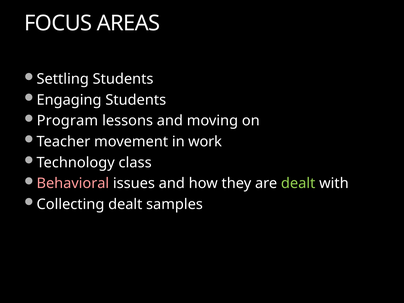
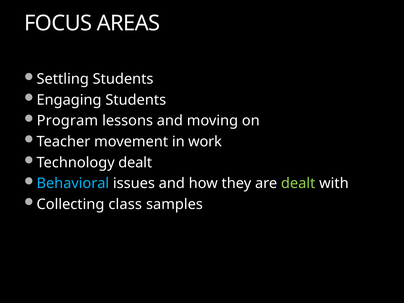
Technology class: class -> dealt
Behavioral colour: pink -> light blue
Collecting dealt: dealt -> class
